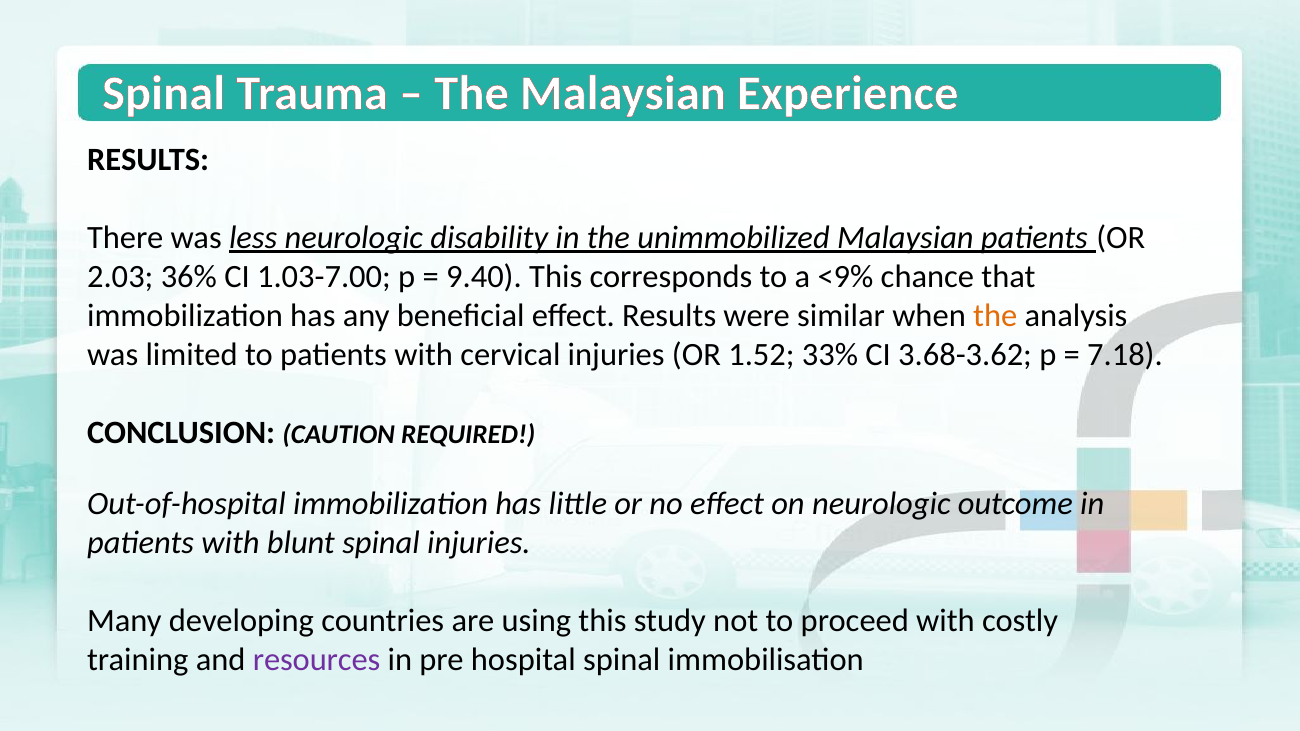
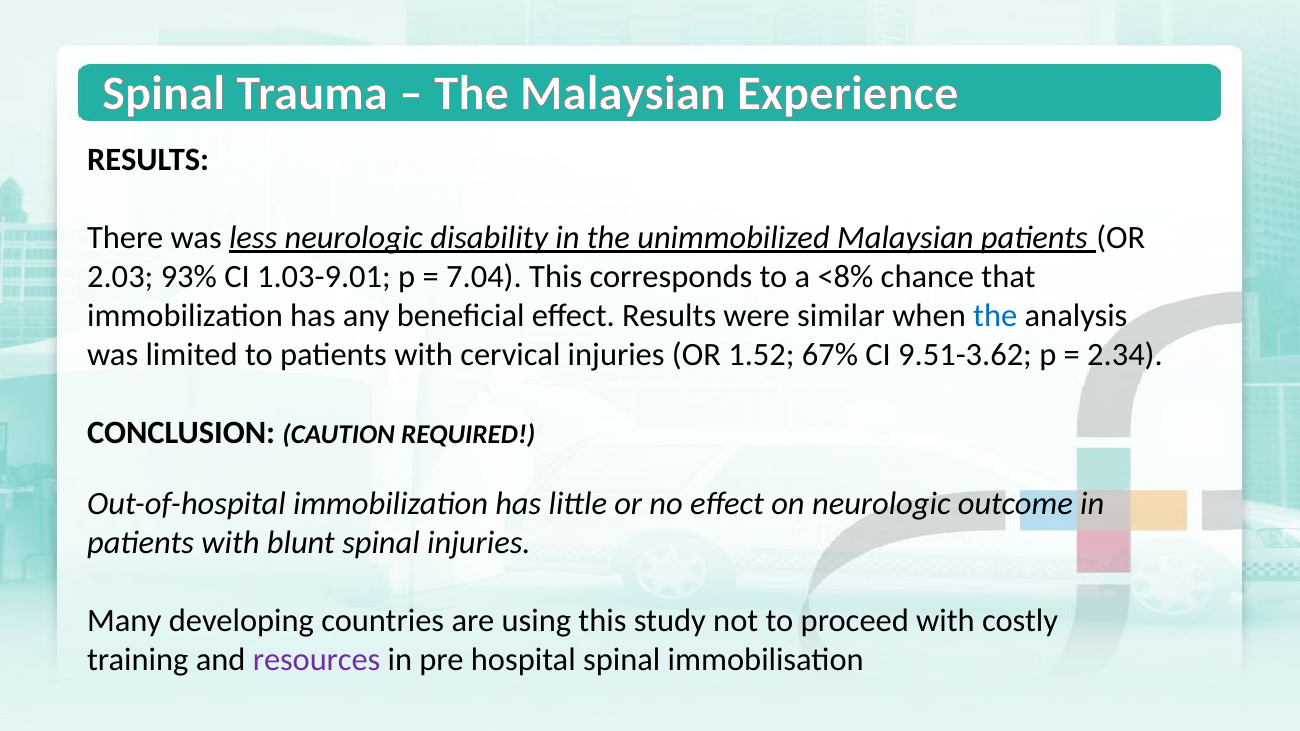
36%: 36% -> 93%
1.03-7.00: 1.03-7.00 -> 1.03-9.01
9.40: 9.40 -> 7.04
<9%: <9% -> <8%
the at (995, 316) colour: orange -> blue
33%: 33% -> 67%
3.68-3.62: 3.68-3.62 -> 9.51-3.62
7.18: 7.18 -> 2.34
